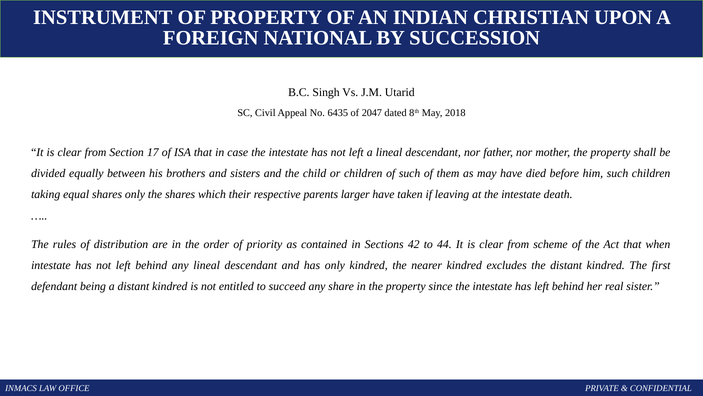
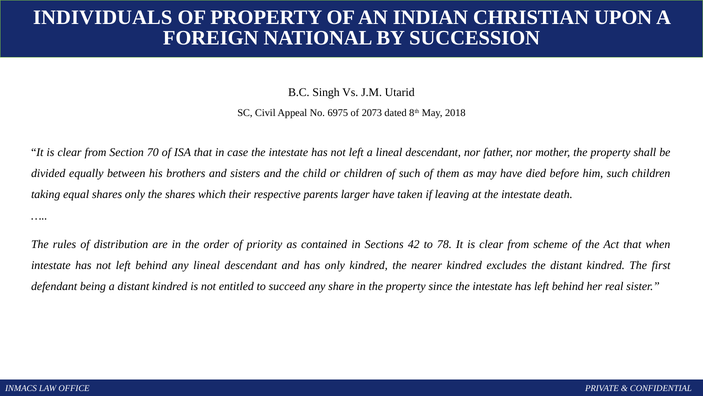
INSTRUMENT: INSTRUMENT -> INDIVIDUALS
6435: 6435 -> 6975
2047: 2047 -> 2073
17: 17 -> 70
44: 44 -> 78
